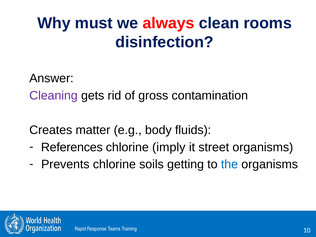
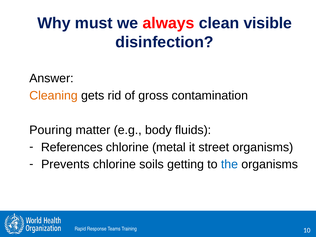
rooms: rooms -> visible
Cleaning colour: purple -> orange
Creates: Creates -> Pouring
imply: imply -> metal
